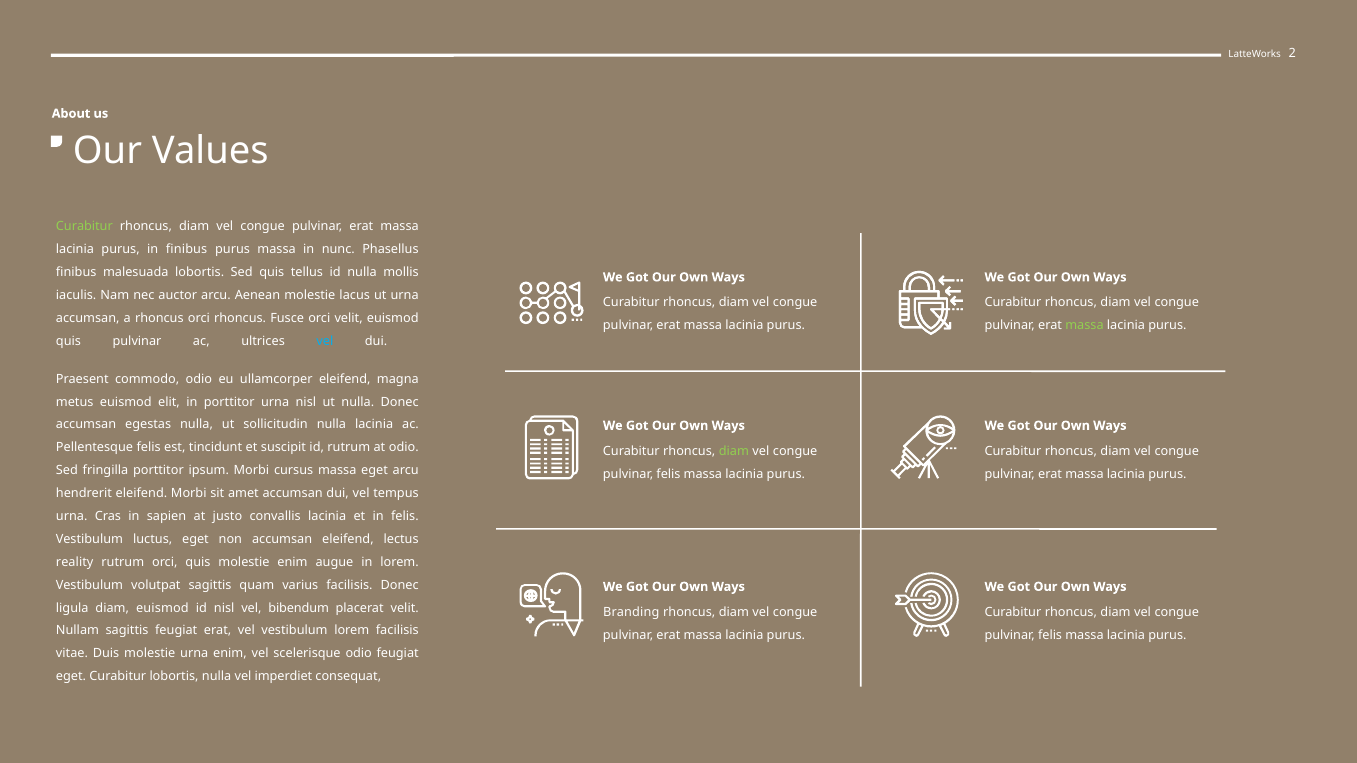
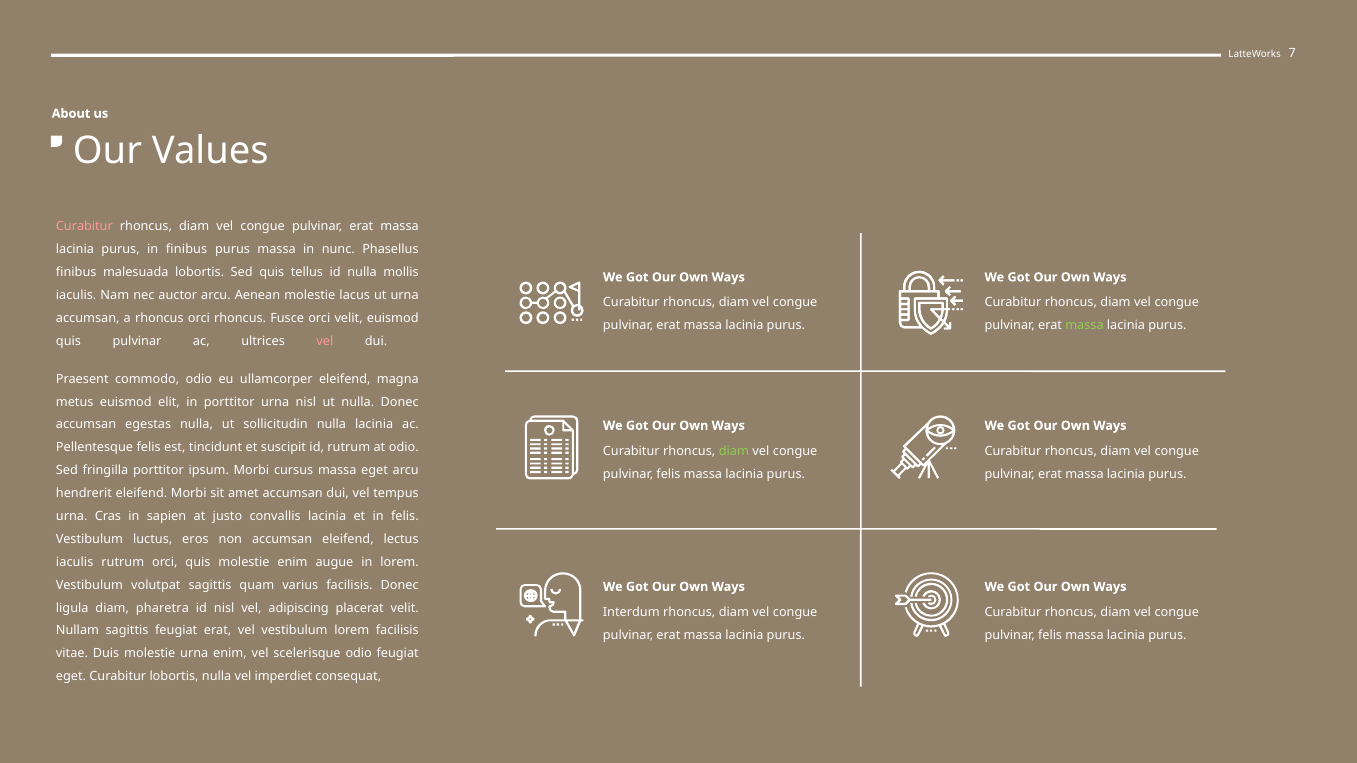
2: 2 -> 7
Curabitur at (84, 226) colour: light green -> pink
vel at (325, 341) colour: light blue -> pink
luctus eget: eget -> eros
reality at (75, 562): reality -> iaculis
diam euismod: euismod -> pharetra
bibendum: bibendum -> adipiscing
Branding: Branding -> Interdum
